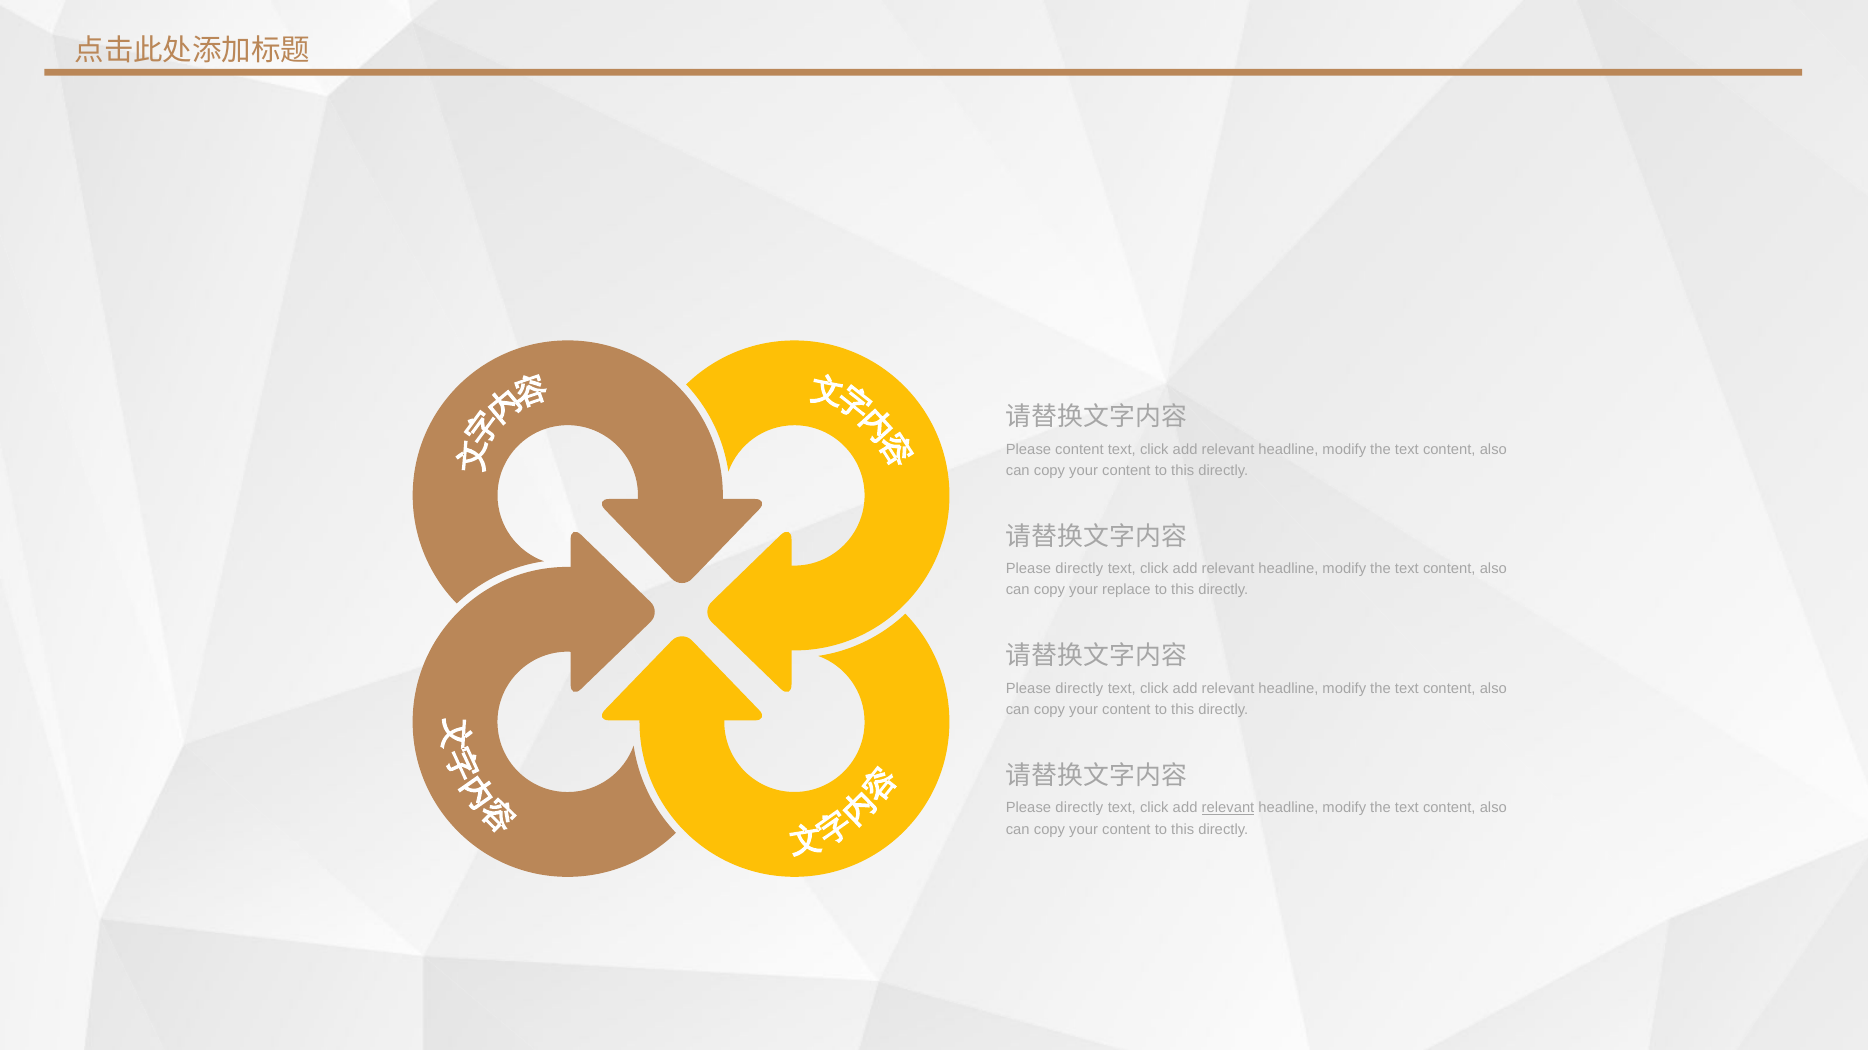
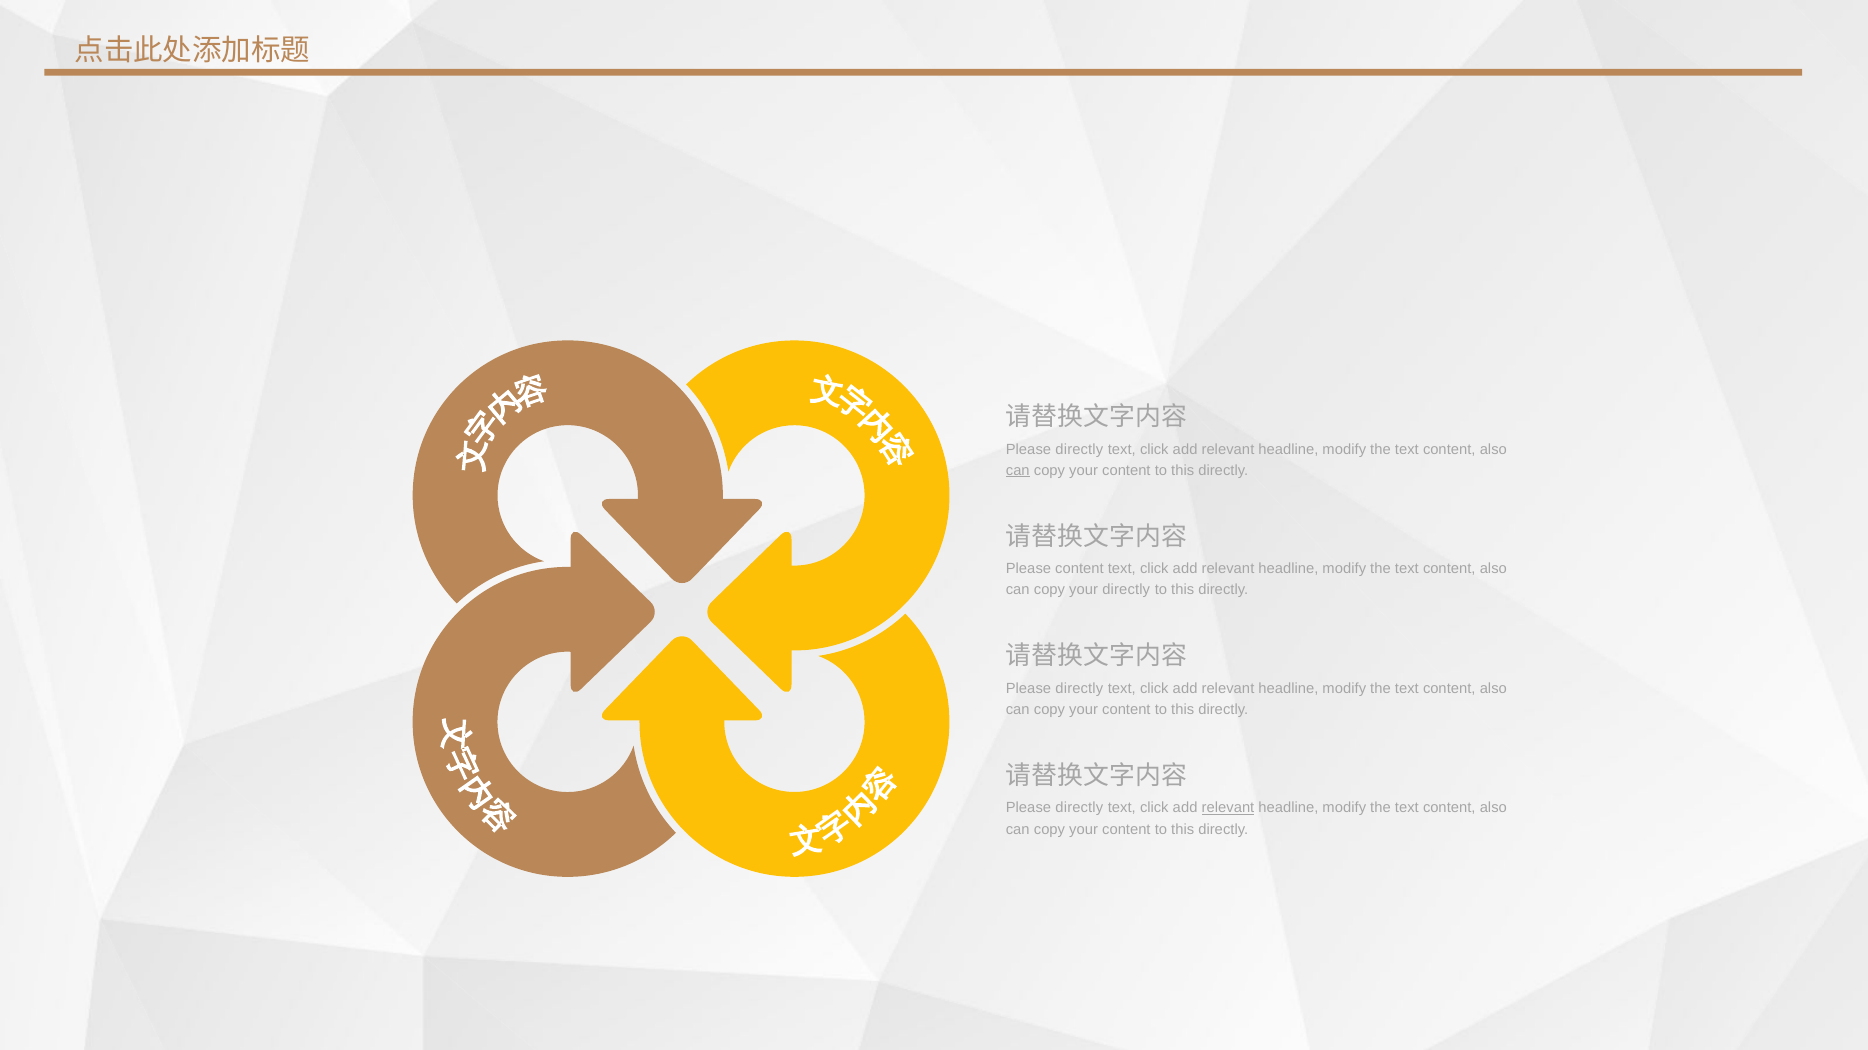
content at (1079, 450): content -> directly
can at (1018, 471) underline: none -> present
directly at (1079, 569): directly -> content
your replace: replace -> directly
